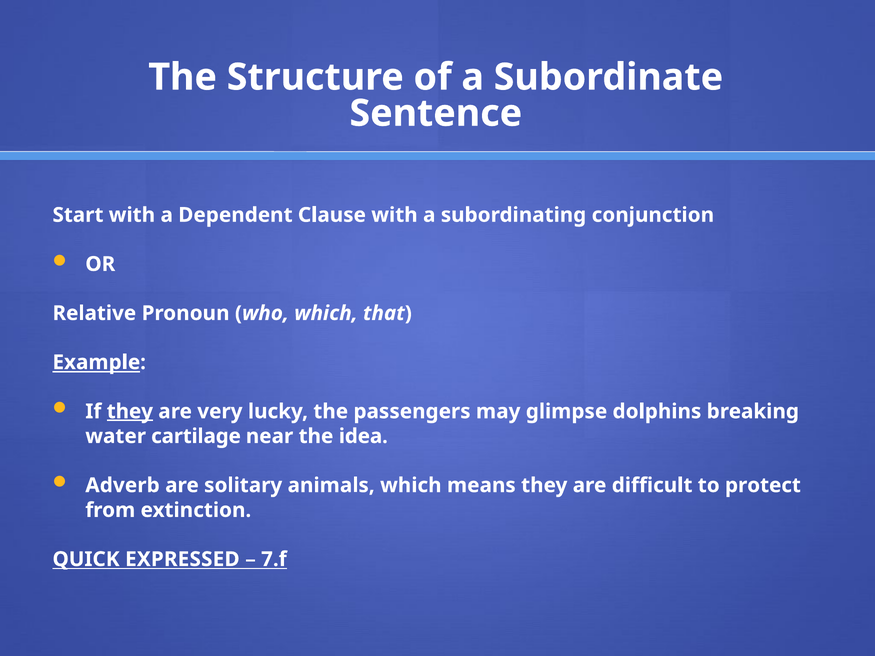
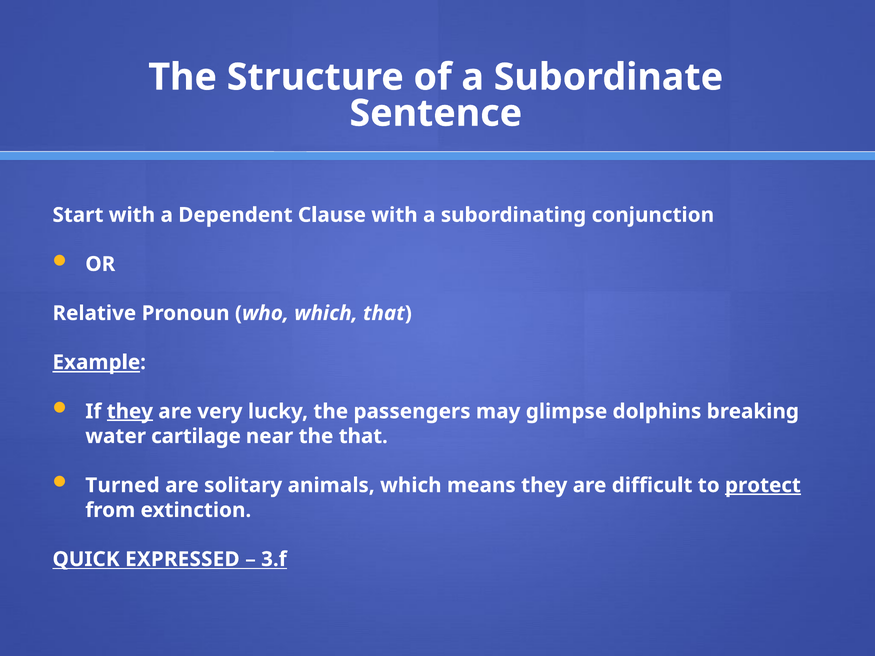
the idea: idea -> that
Adverb: Adverb -> Turned
protect underline: none -> present
7.f: 7.f -> 3.f
